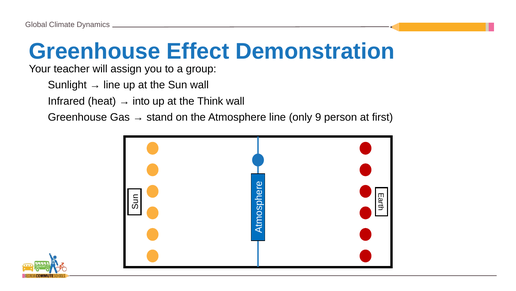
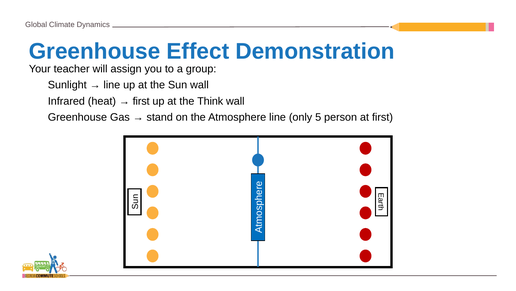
into at (141, 101): into -> first
9: 9 -> 5
